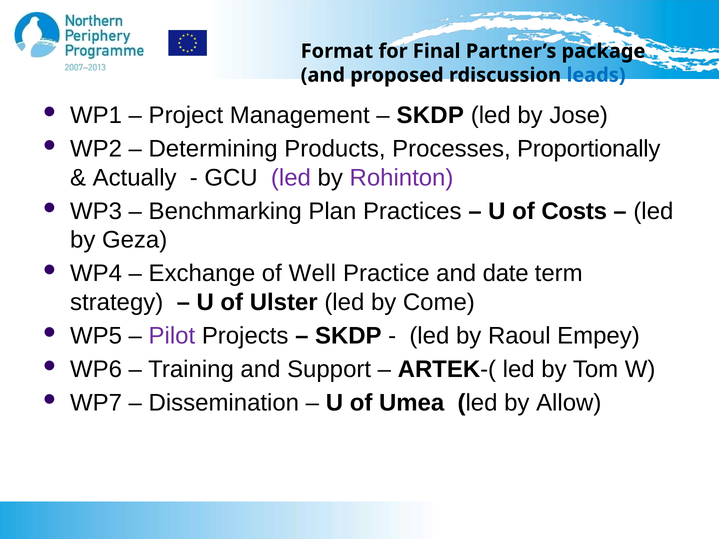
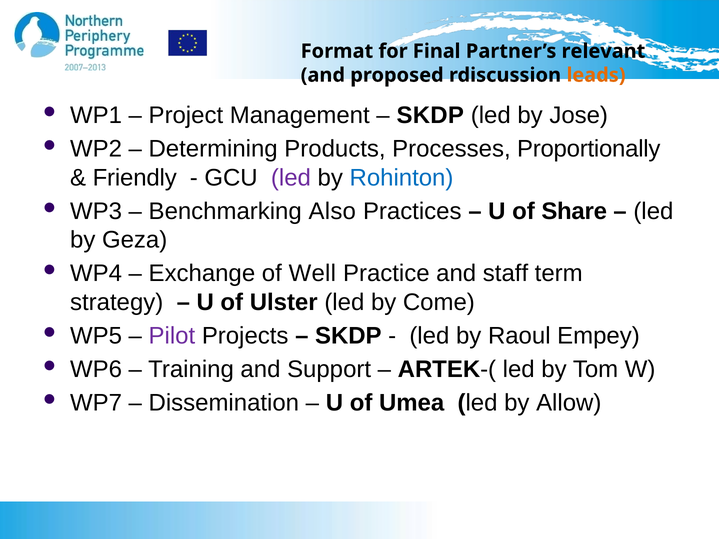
package: package -> relevant
leads colour: blue -> orange
Actually: Actually -> Friendly
Rohinton colour: purple -> blue
Plan: Plan -> Also
Costs: Costs -> Share
date: date -> staff
